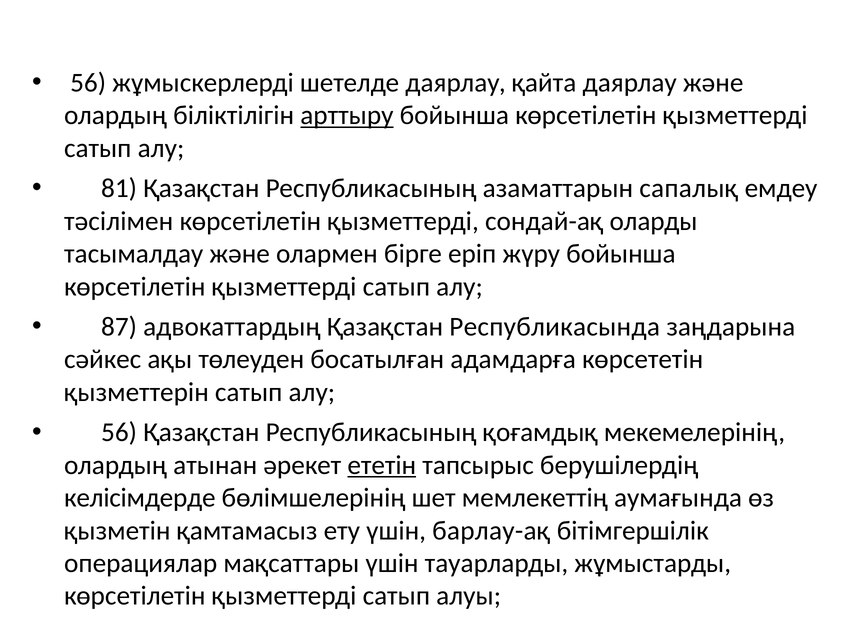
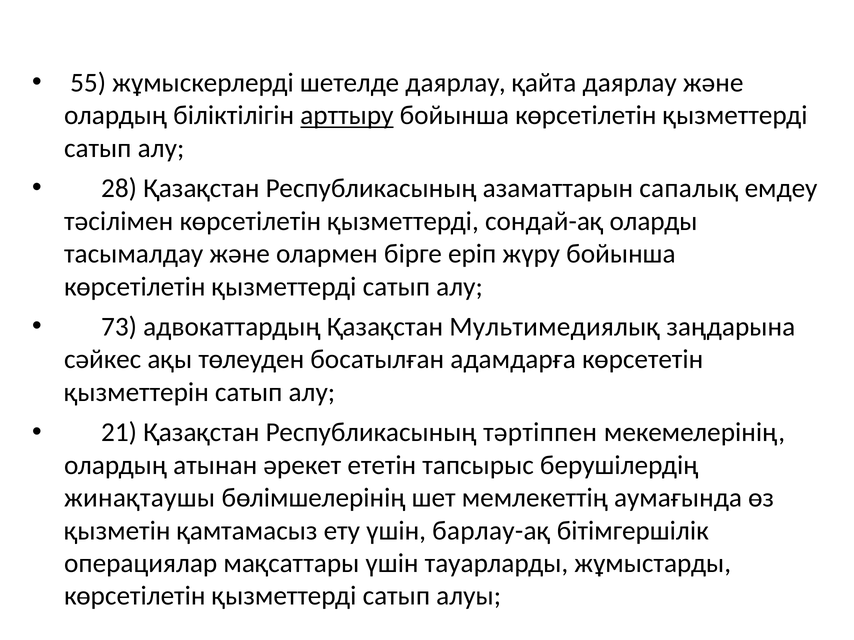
56 at (88, 83): 56 -> 55
81: 81 -> 28
87: 87 -> 73
Республикасында: Республикасында -> Мультимедиялық
56 at (119, 433): 56 -> 21
қоғамдық: қоғамдық -> тәртіппен
ететін underline: present -> none
келiсiмдерде: келiсiмдерде -> жинақтаушы
